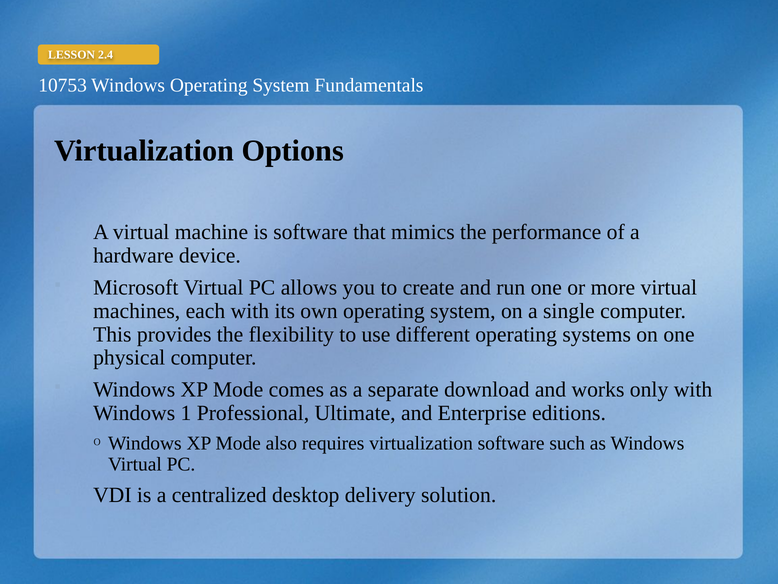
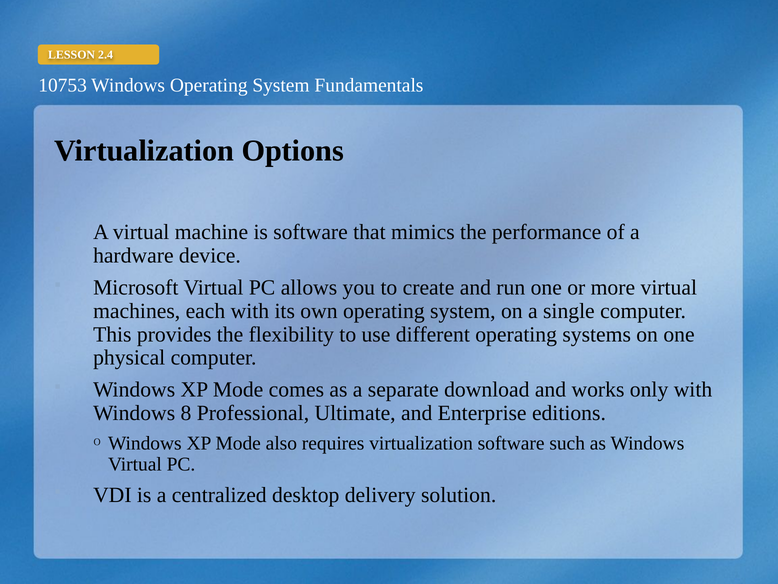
1: 1 -> 8
